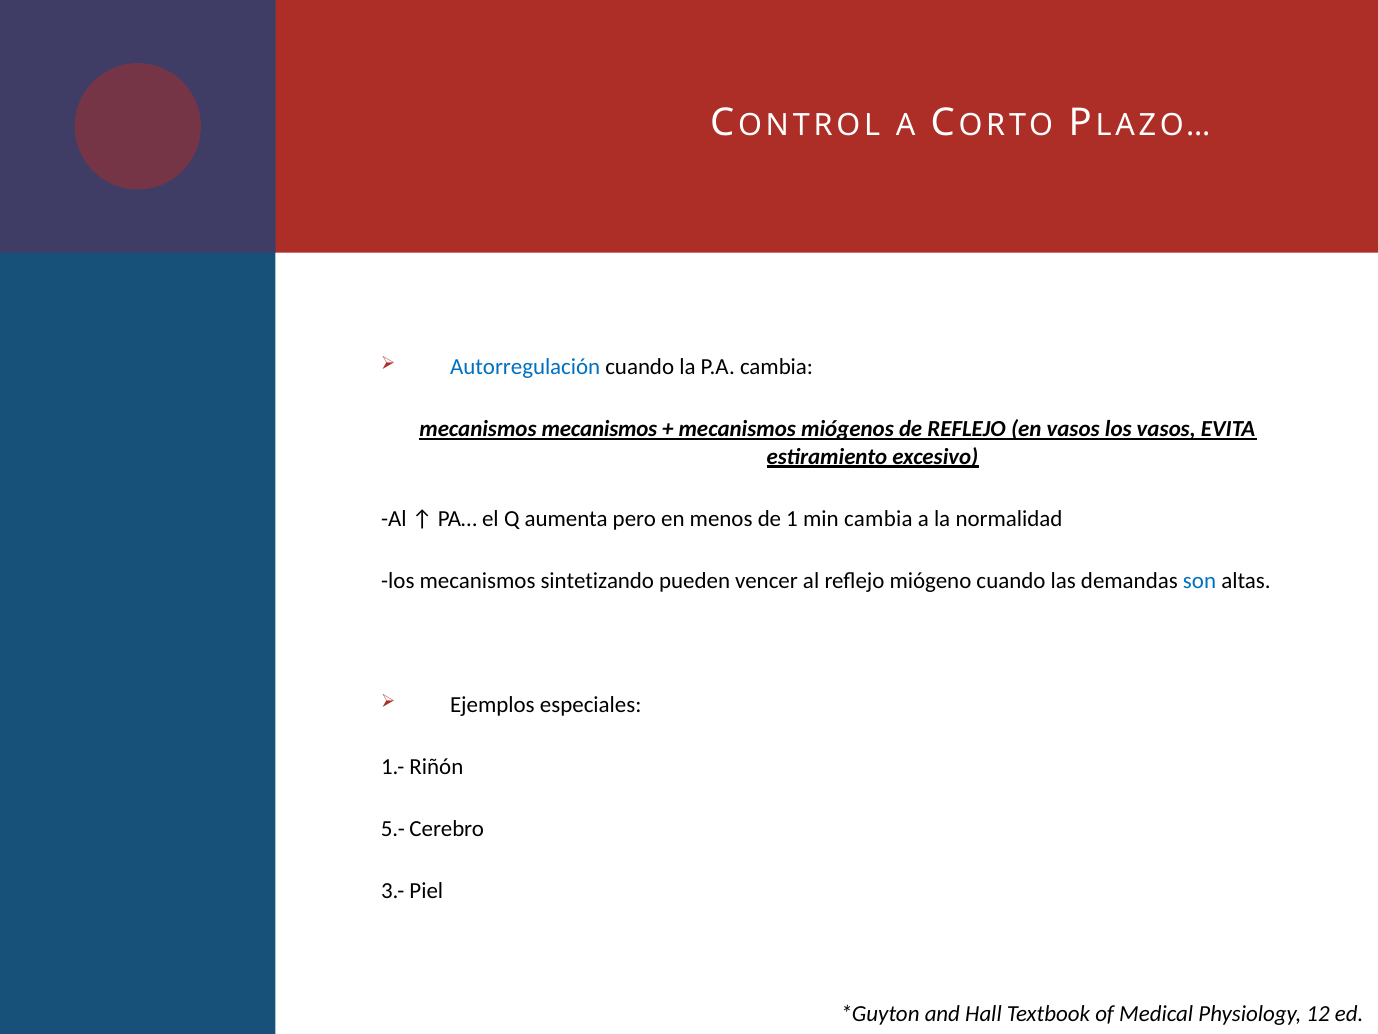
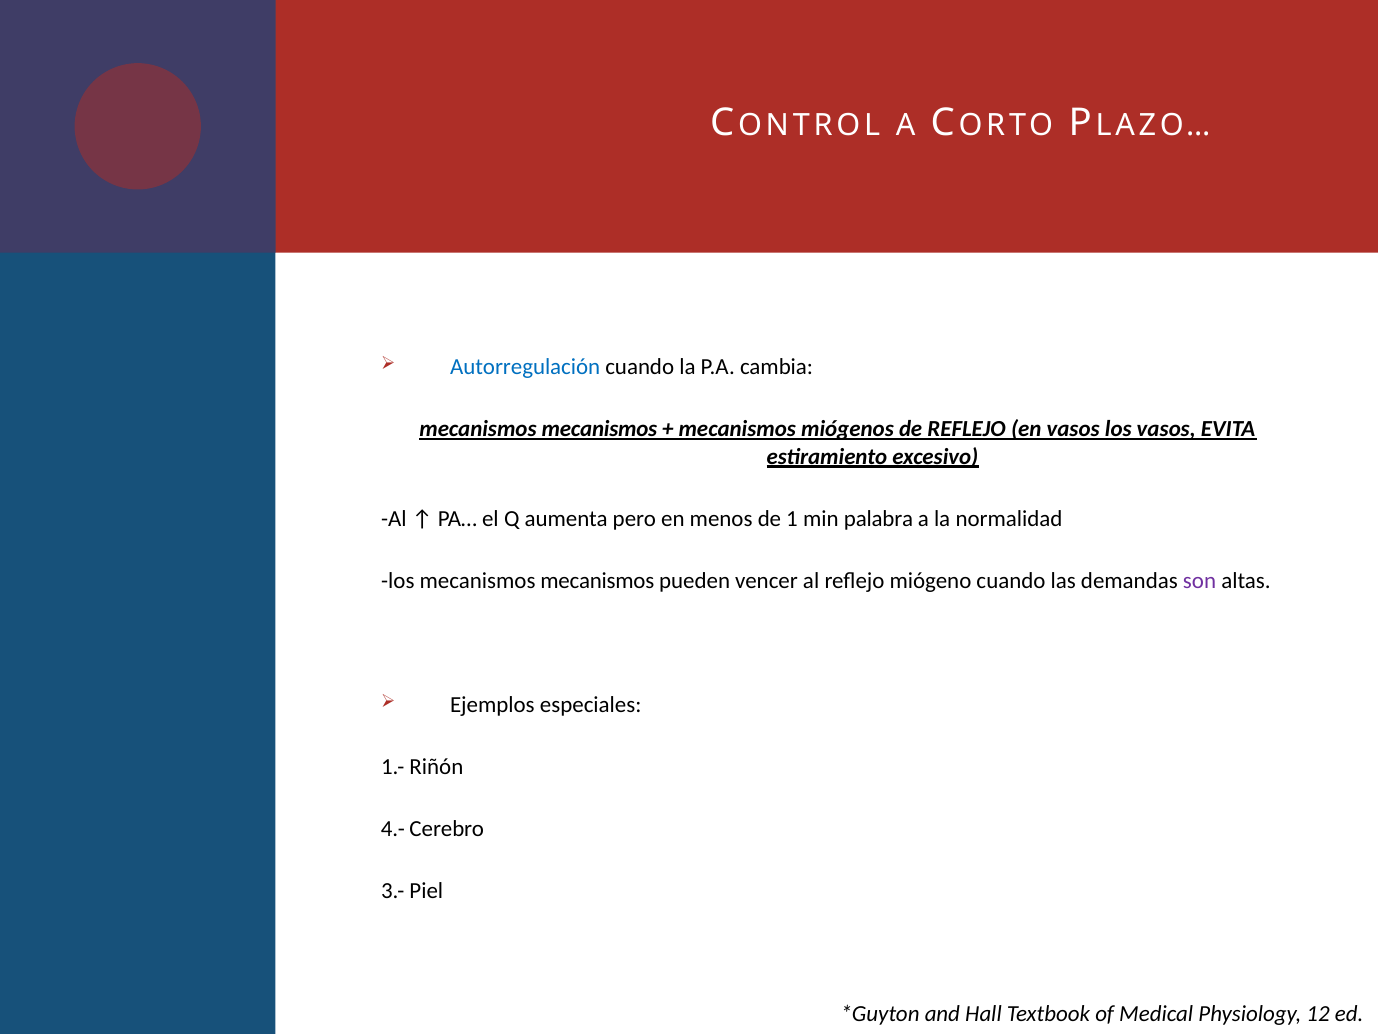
min cambia: cambia -> palabra
los mecanismos sintetizando: sintetizando -> mecanismos
son colour: blue -> purple
5.-: 5.- -> 4.-
